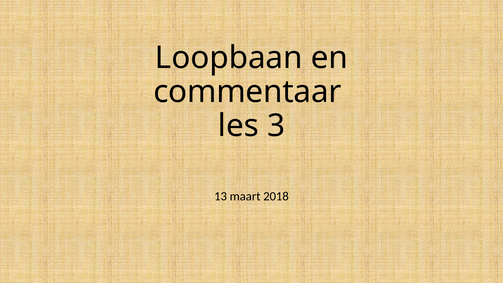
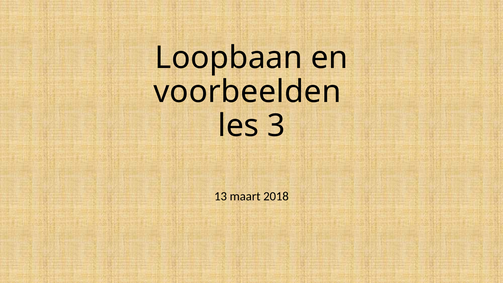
commentaar: commentaar -> voorbeelden
